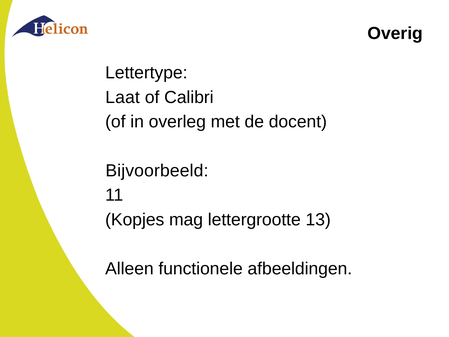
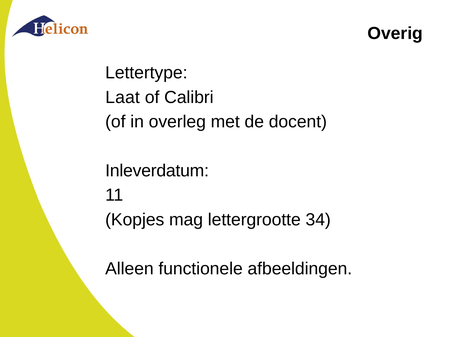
Bijvoorbeeld: Bijvoorbeeld -> Inleverdatum
13: 13 -> 34
